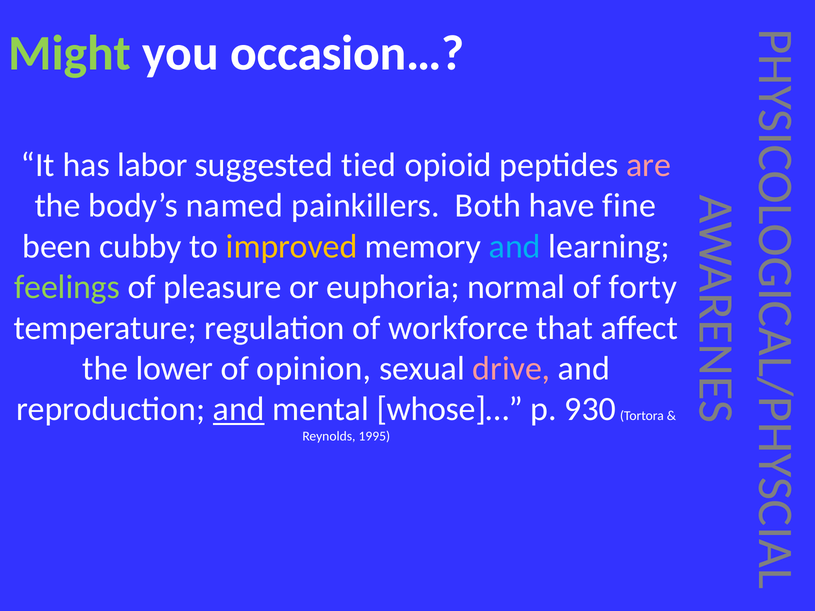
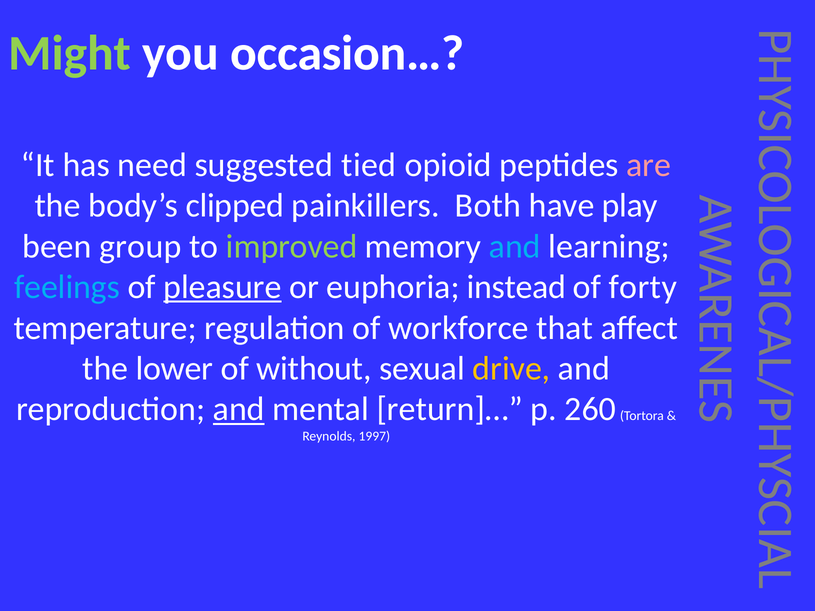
labor: labor -> need
named: named -> clipped
fine: fine -> play
cubby: cubby -> group
improved colour: yellow -> light green
feelings colour: light green -> light blue
pleasure underline: none -> present
normal: normal -> instead
opinion: opinion -> without
drive colour: pink -> yellow
whose]…: whose]… -> return]…
930: 930 -> 260
1995: 1995 -> 1997
